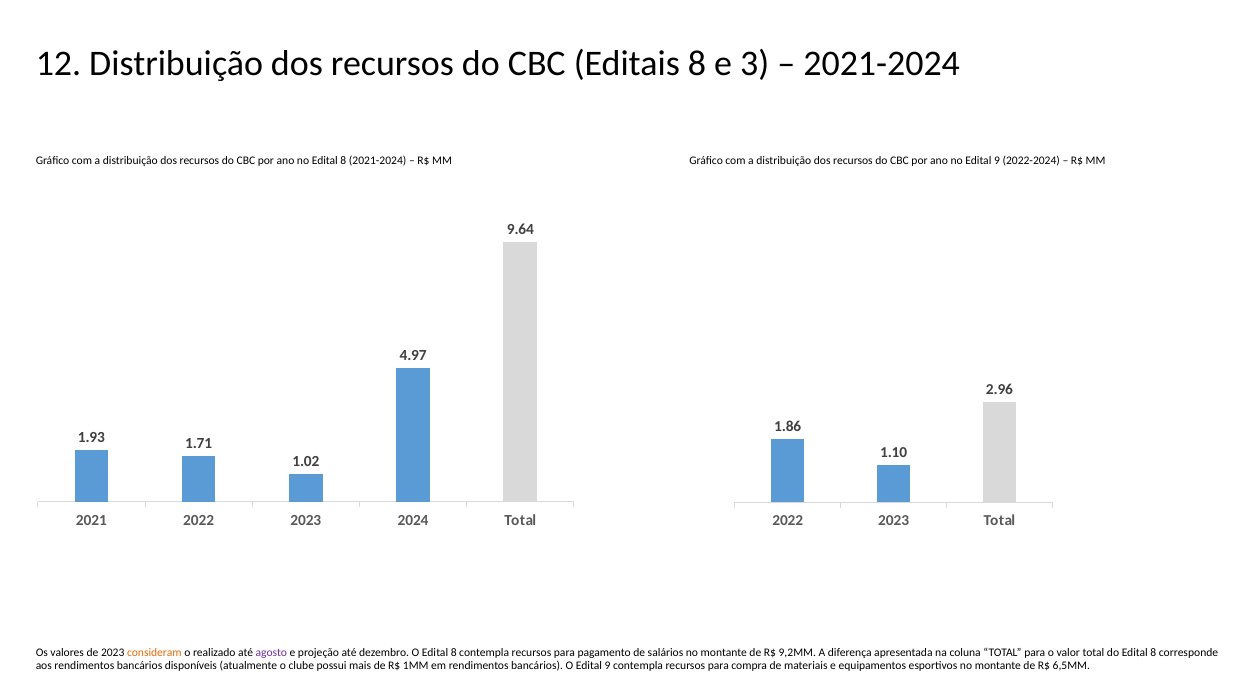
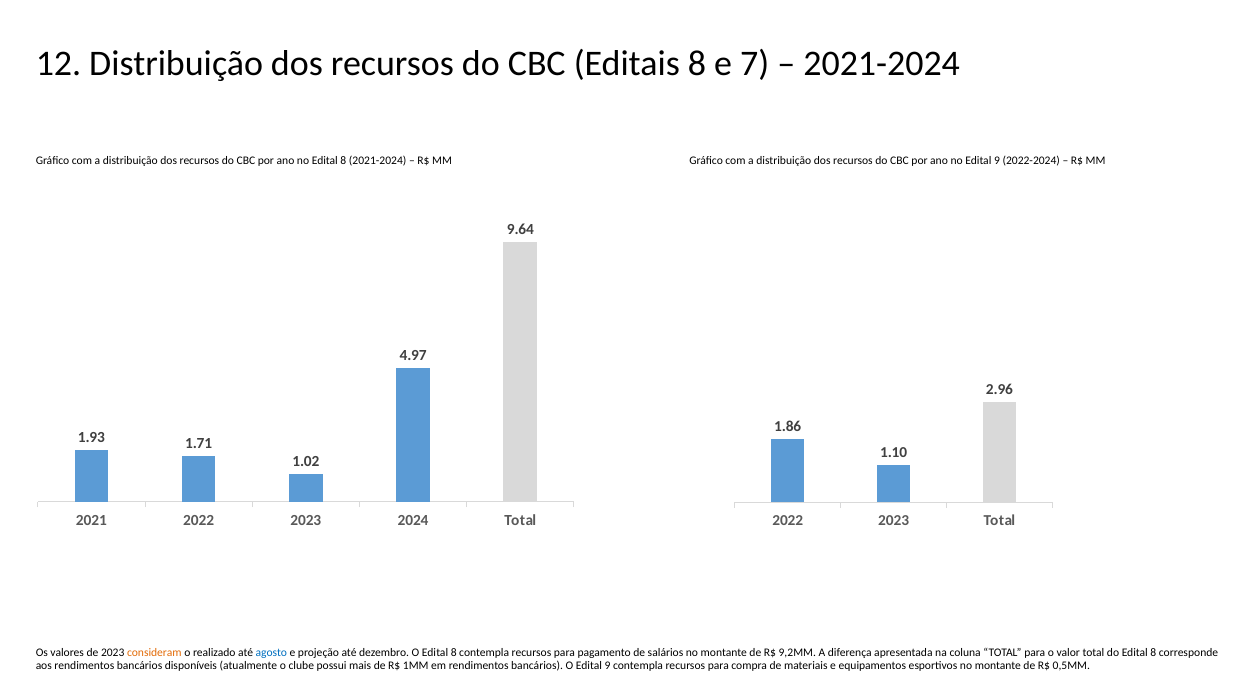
3: 3 -> 7
agosto colour: purple -> blue
6,5MM: 6,5MM -> 0,5MM
